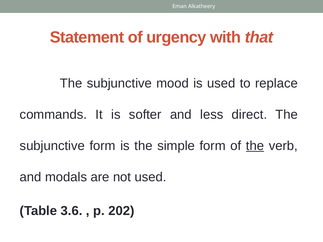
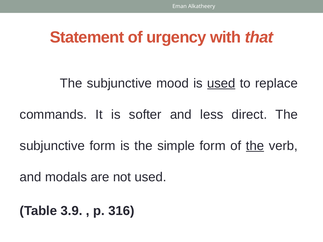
used at (221, 83) underline: none -> present
3.6: 3.6 -> 3.9
202: 202 -> 316
